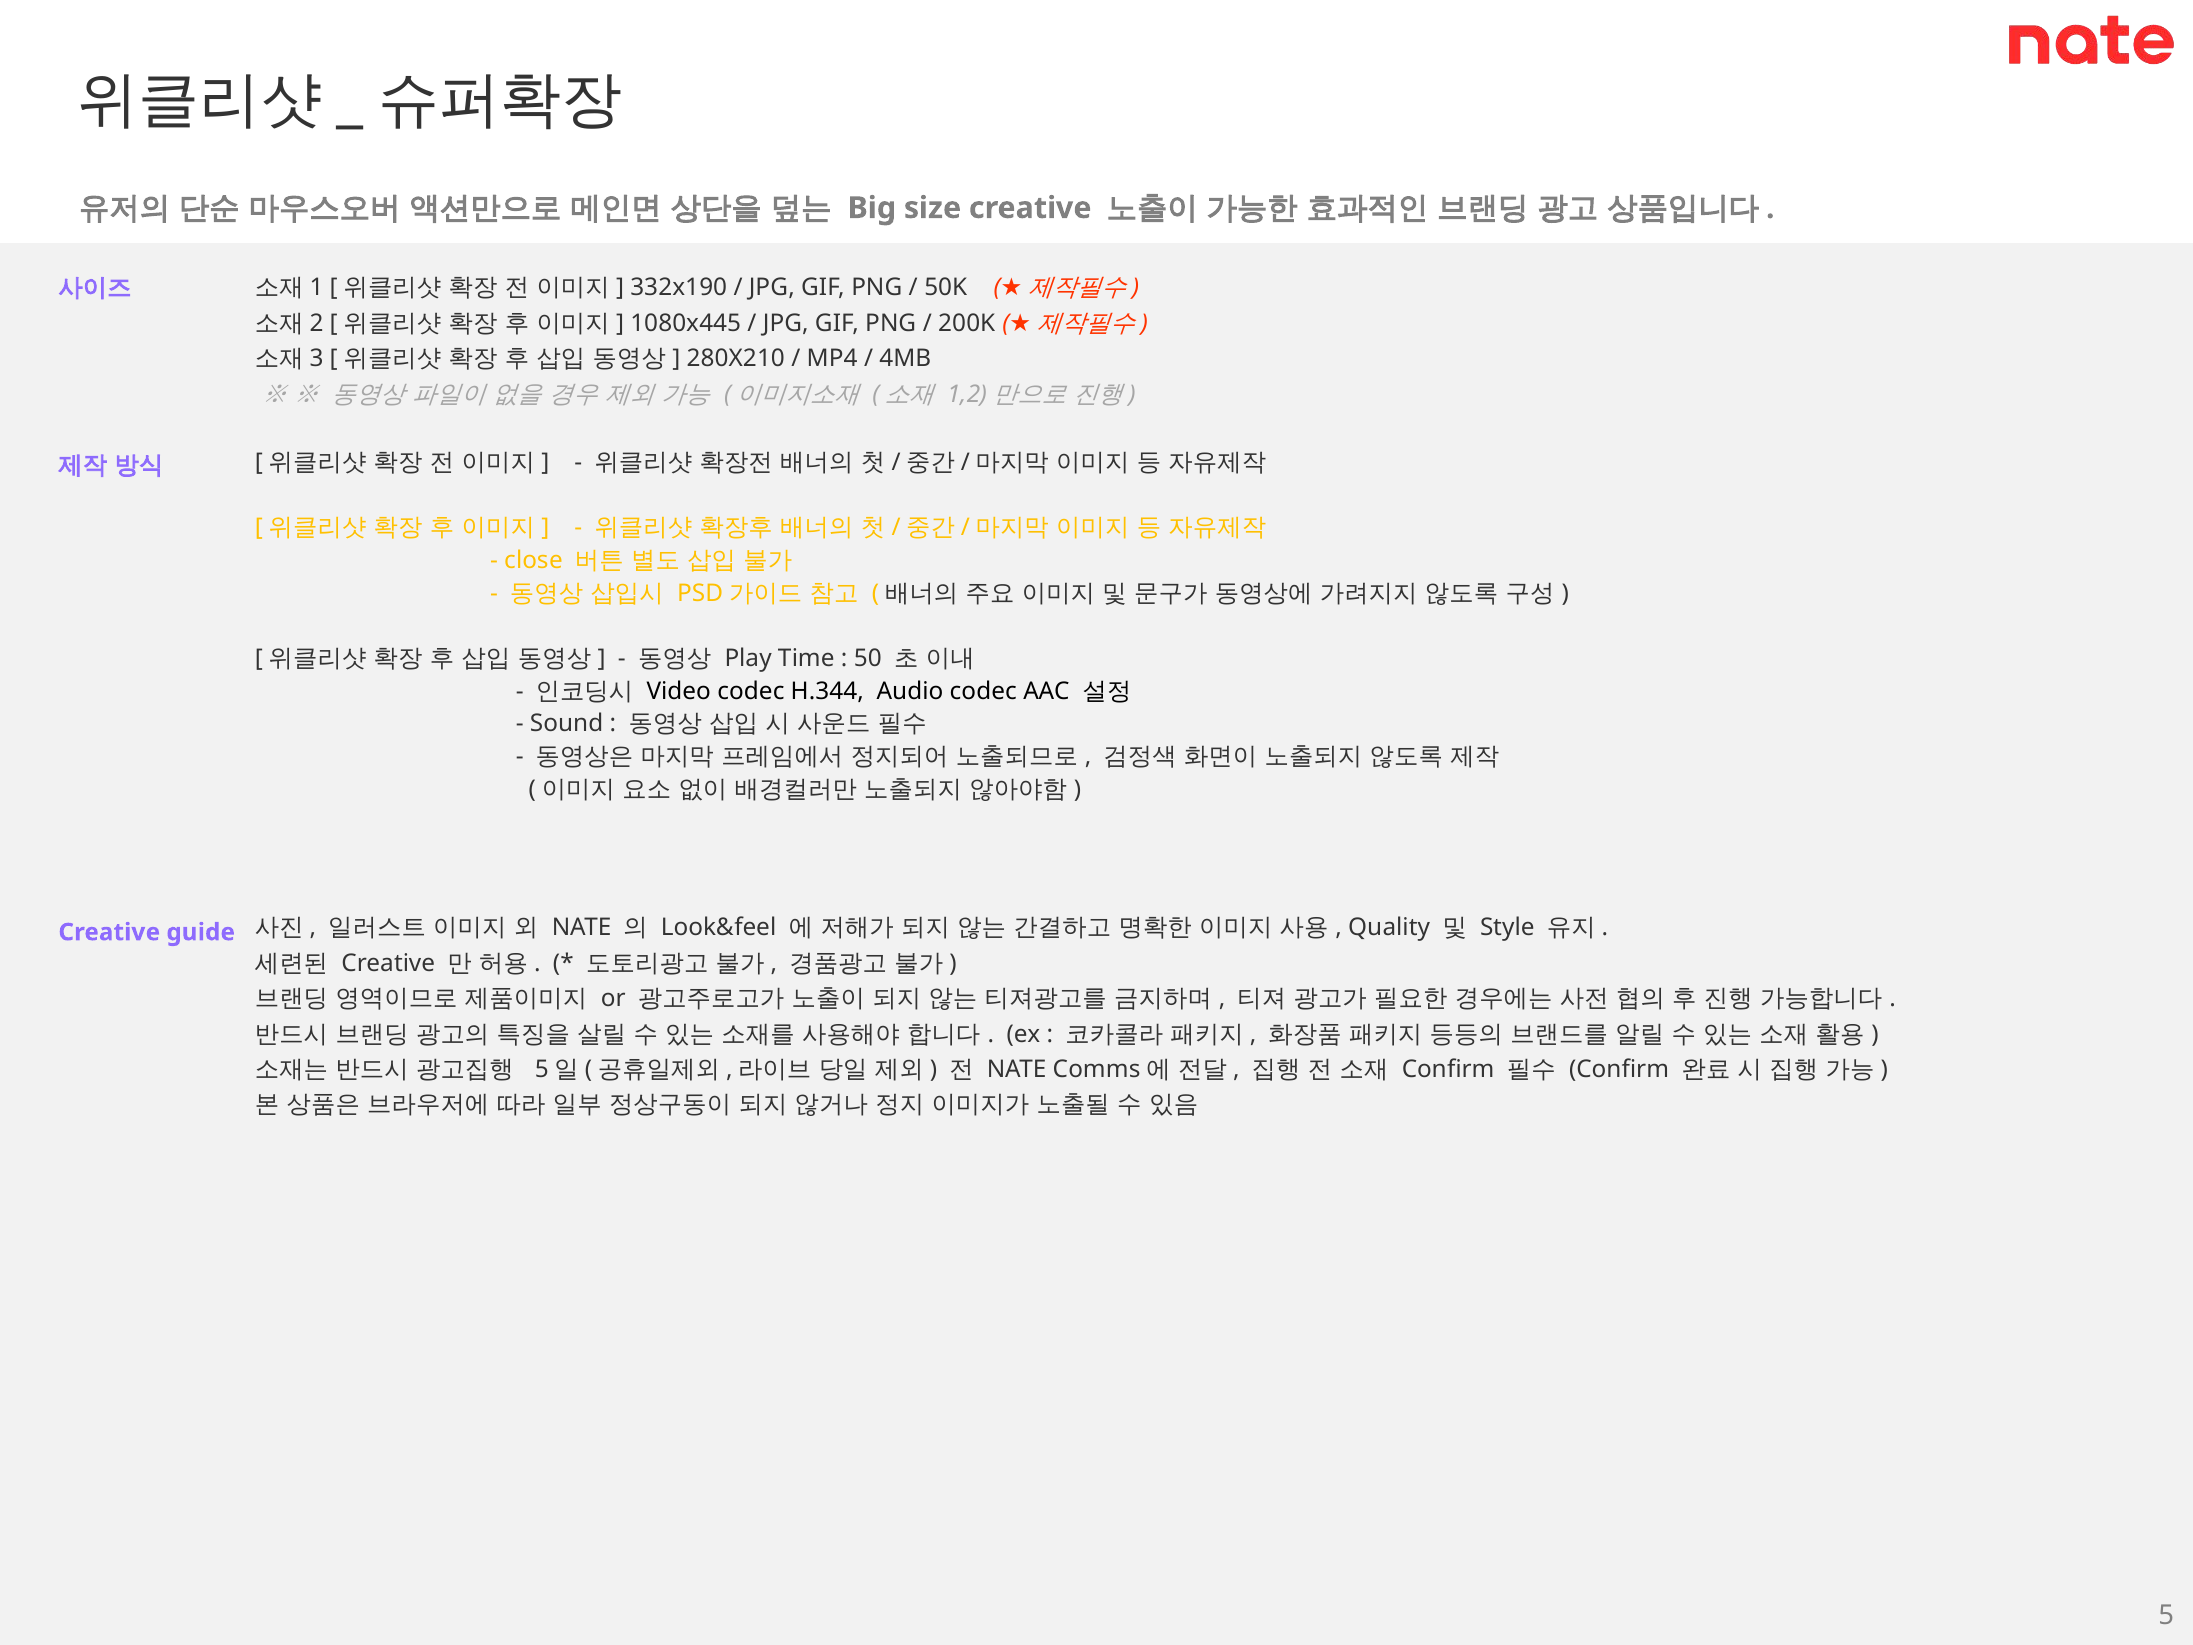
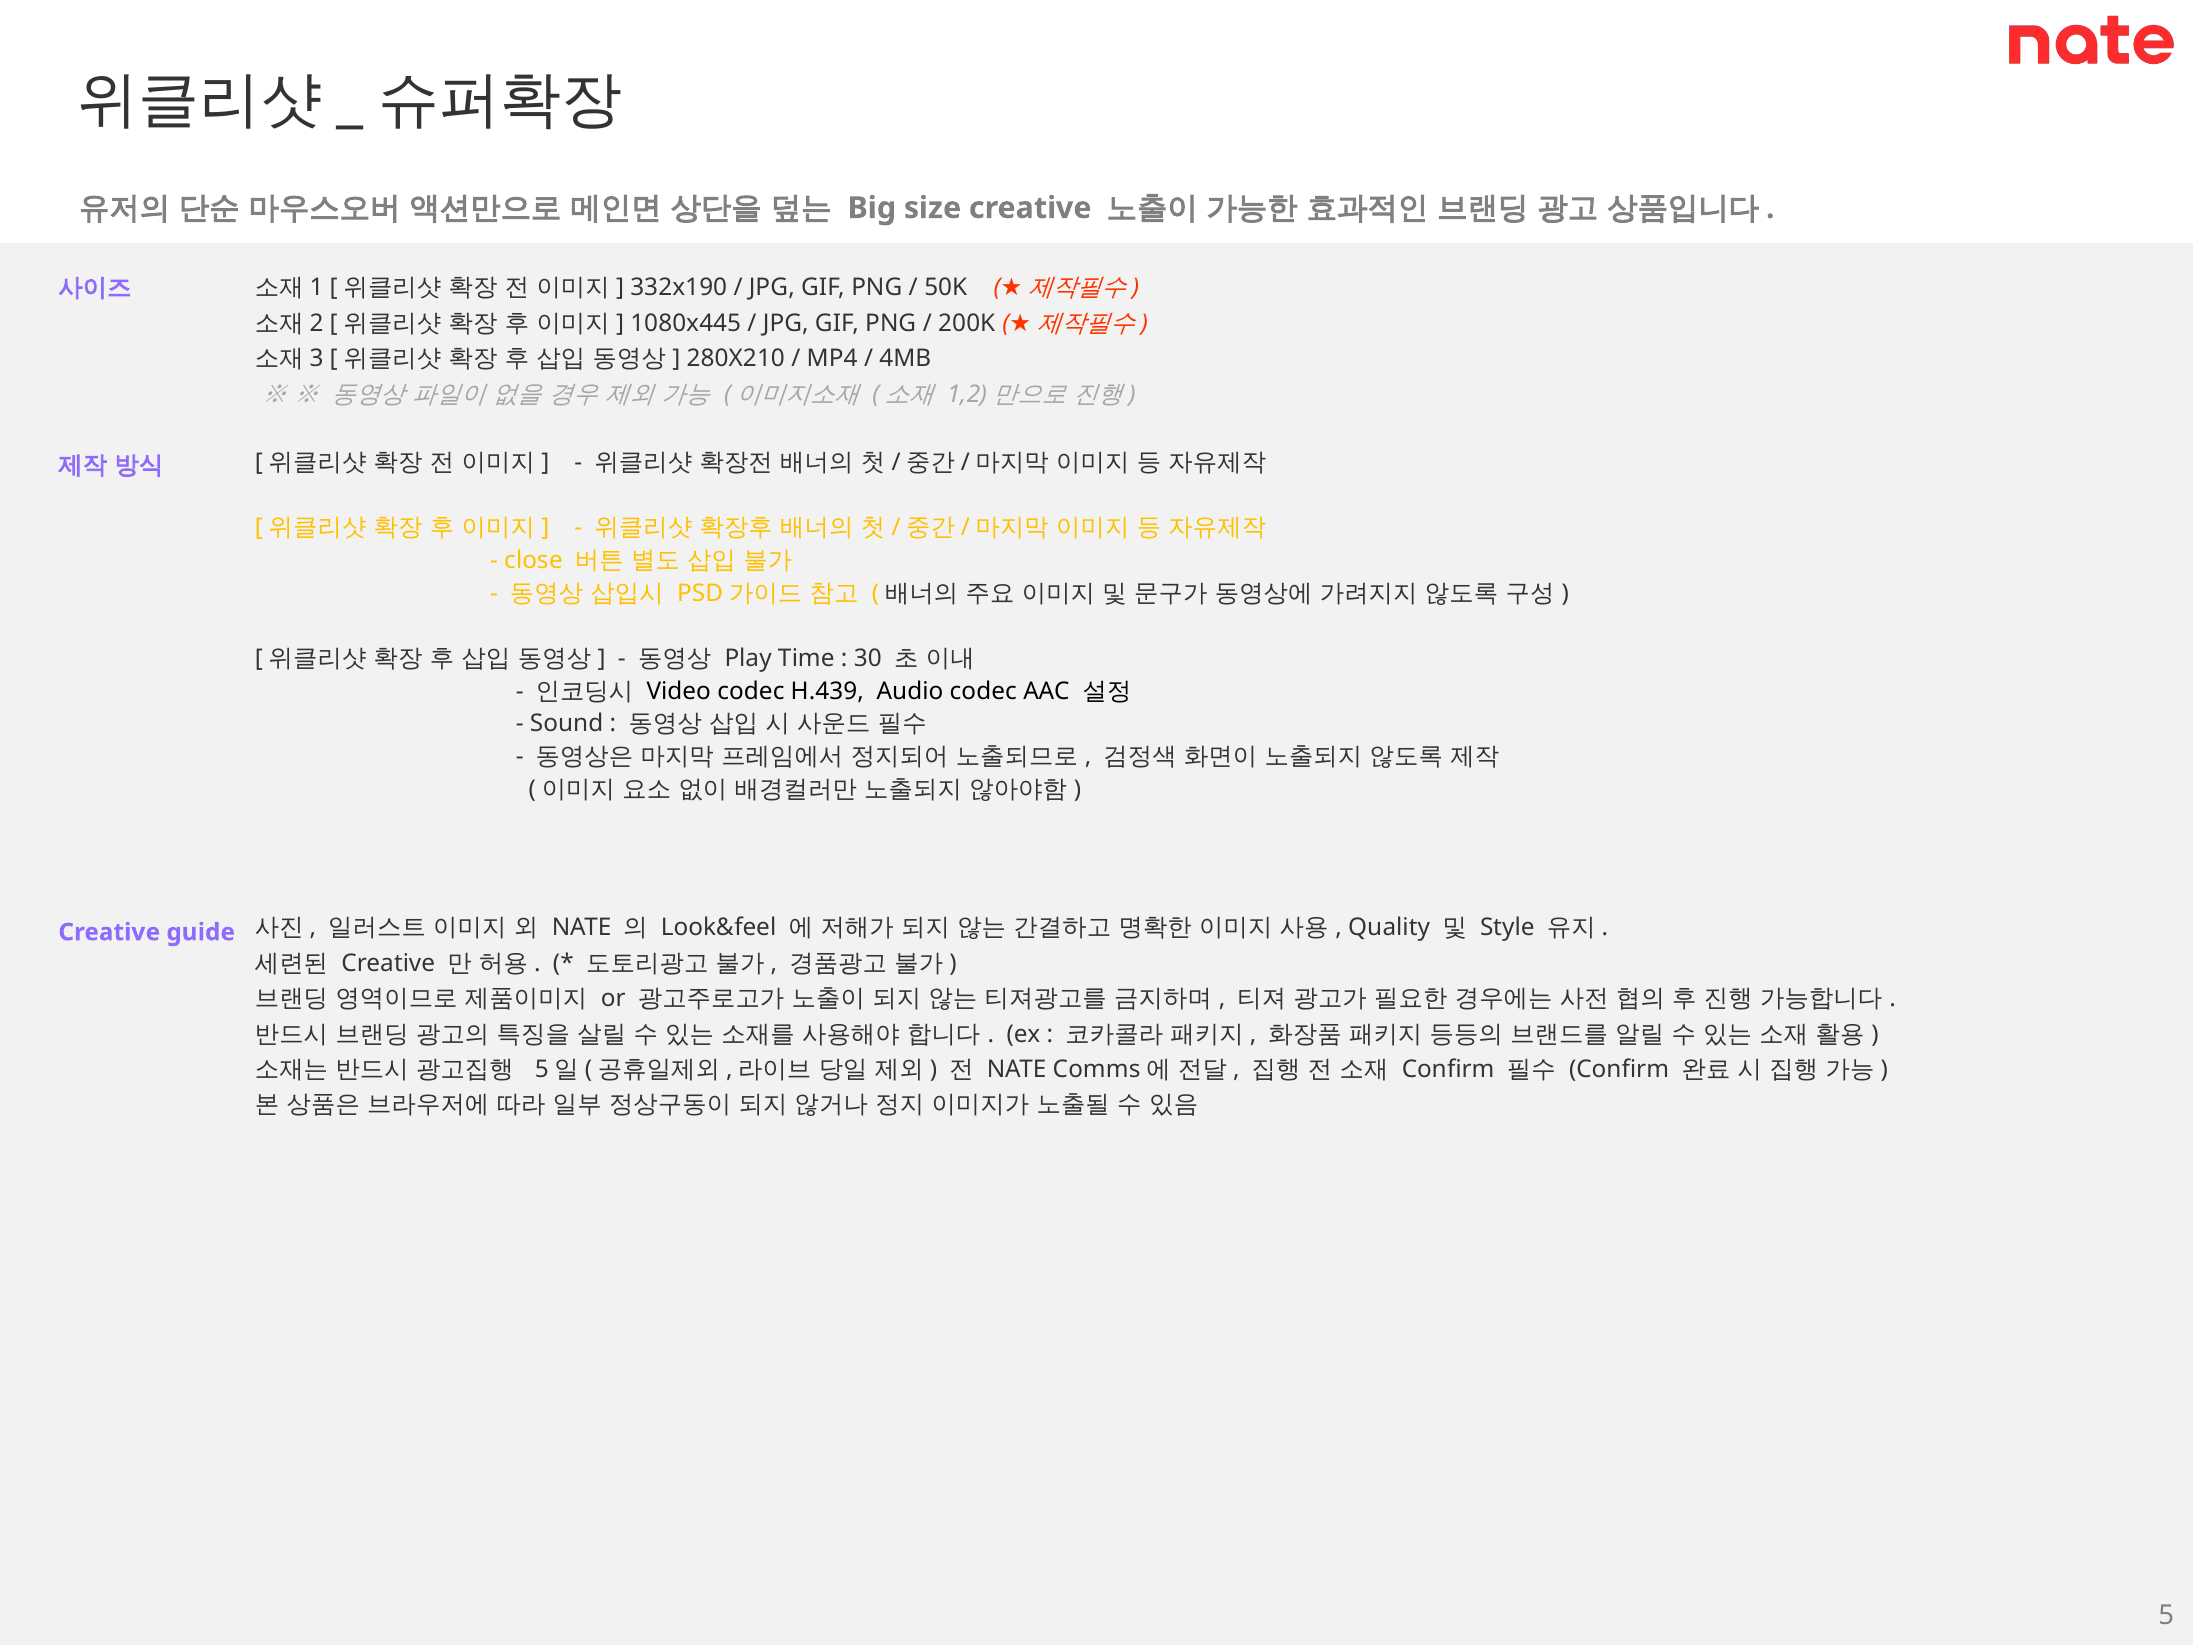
50: 50 -> 30
H.344: H.344 -> H.439
